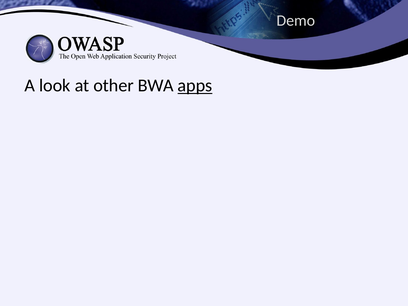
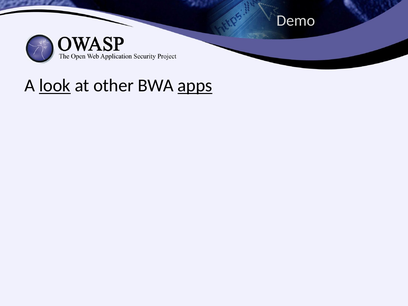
look underline: none -> present
